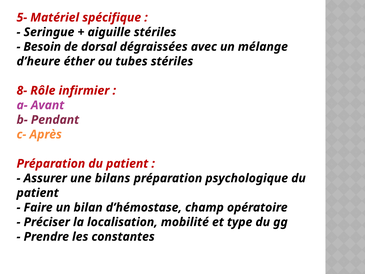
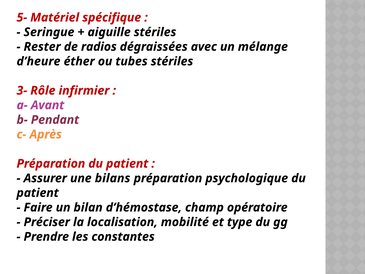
Besoin: Besoin -> Rester
dorsal: dorsal -> radios
8-: 8- -> 3-
